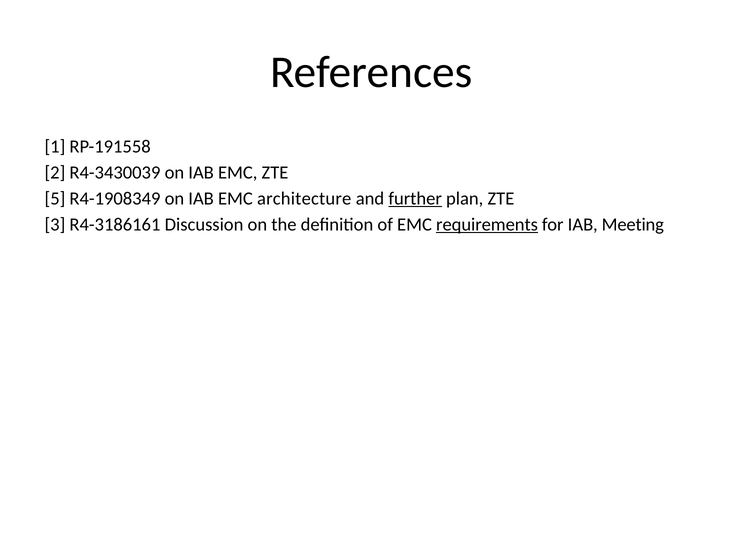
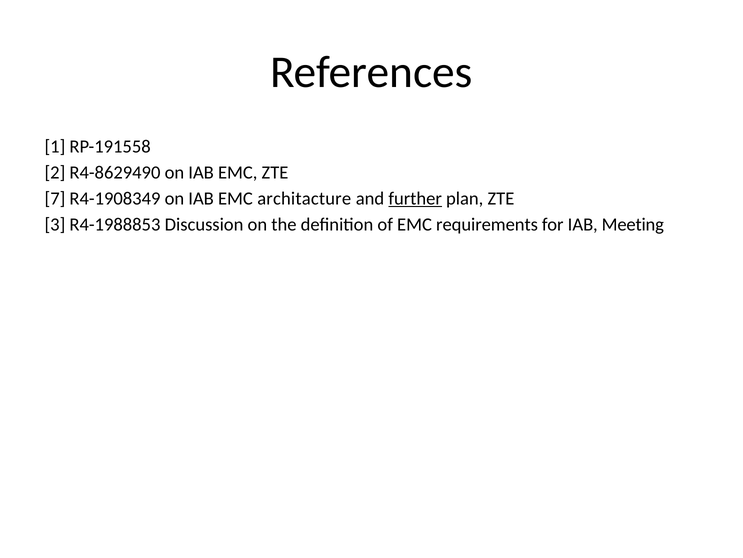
R4-3430039: R4-3430039 -> R4-8629490
5: 5 -> 7
architecture: architecture -> architacture
R4-3186161: R4-3186161 -> R4-1988853
requirements underline: present -> none
